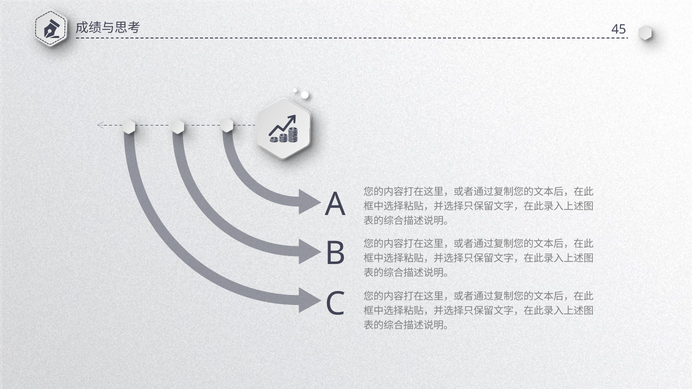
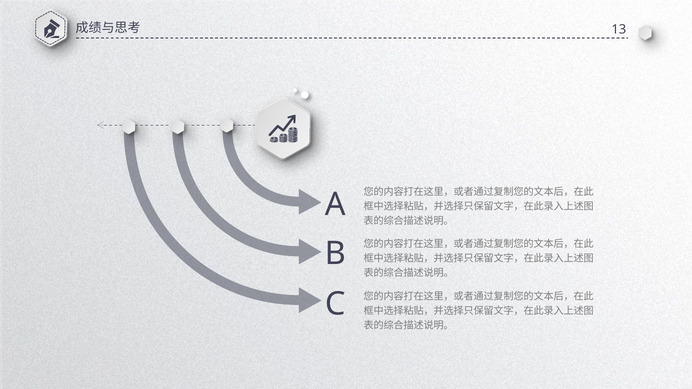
45: 45 -> 13
